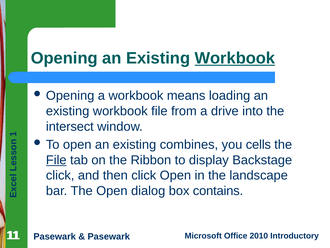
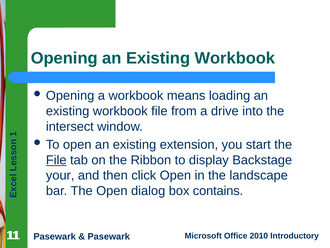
Workbook at (235, 58) underline: present -> none
combines: combines -> extension
cells: cells -> start
click at (60, 175): click -> your
